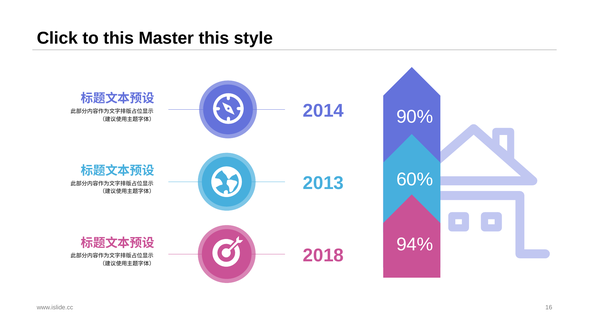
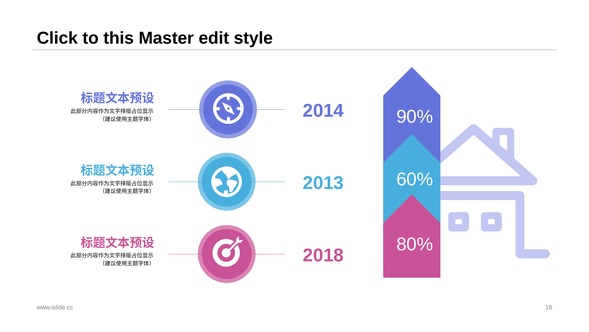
Master this: this -> edit
94%: 94% -> 80%
